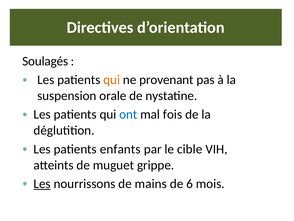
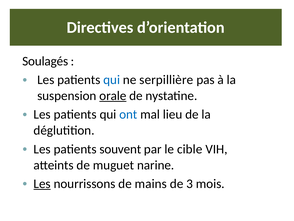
qui at (112, 80) colour: orange -> blue
provenant: provenant -> serpillière
orale underline: none -> present
fois: fois -> lieu
enfants: enfants -> souvent
grippe: grippe -> narine
6: 6 -> 3
